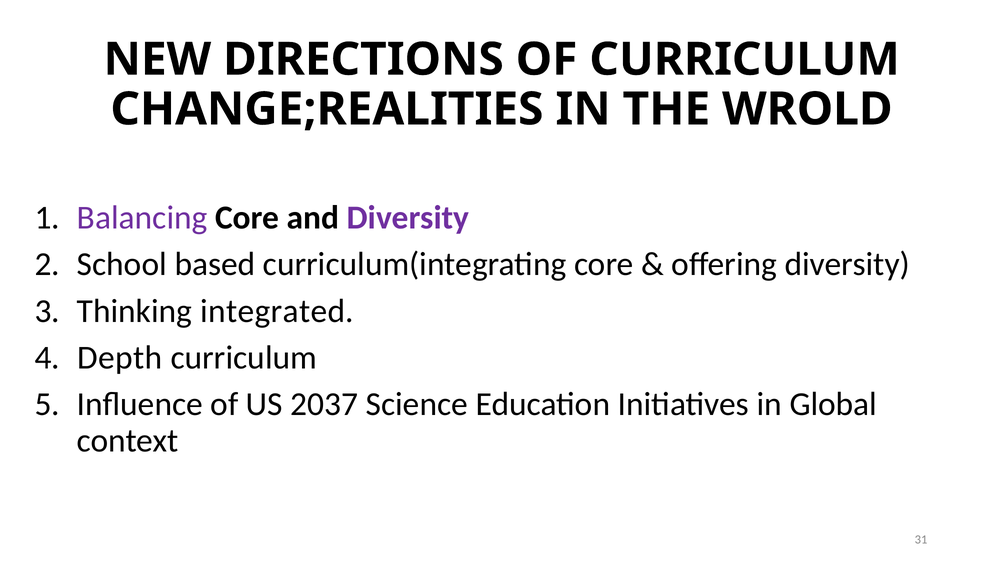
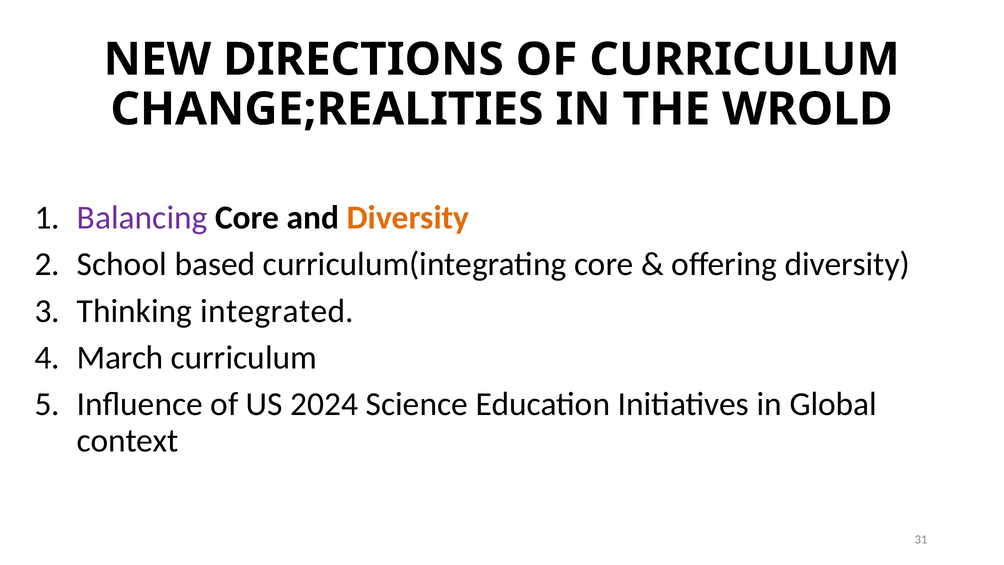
Diversity at (408, 218) colour: purple -> orange
Depth: Depth -> March
2037: 2037 -> 2024
